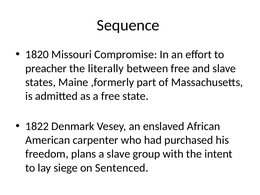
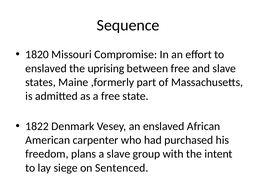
preacher at (46, 68): preacher -> enslaved
literally: literally -> uprising
